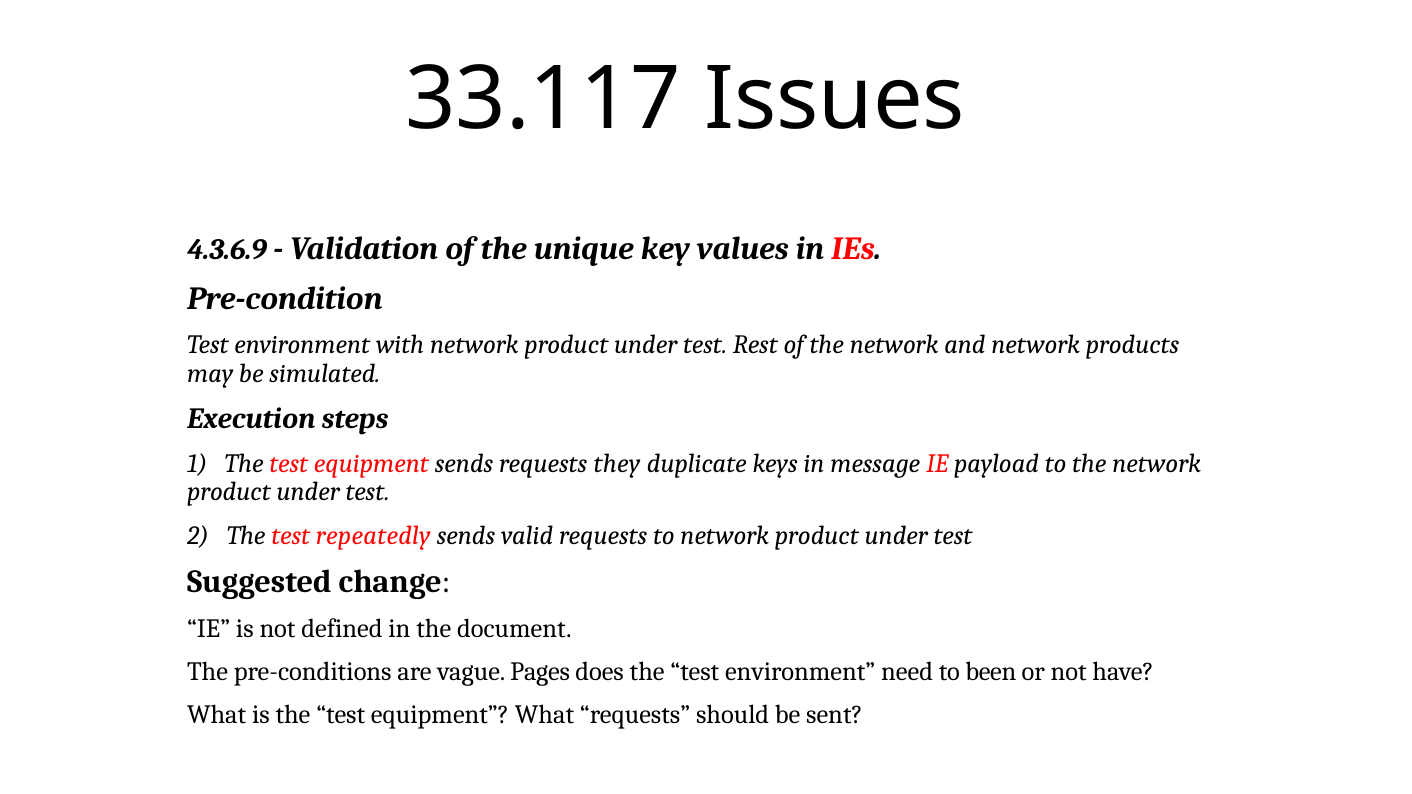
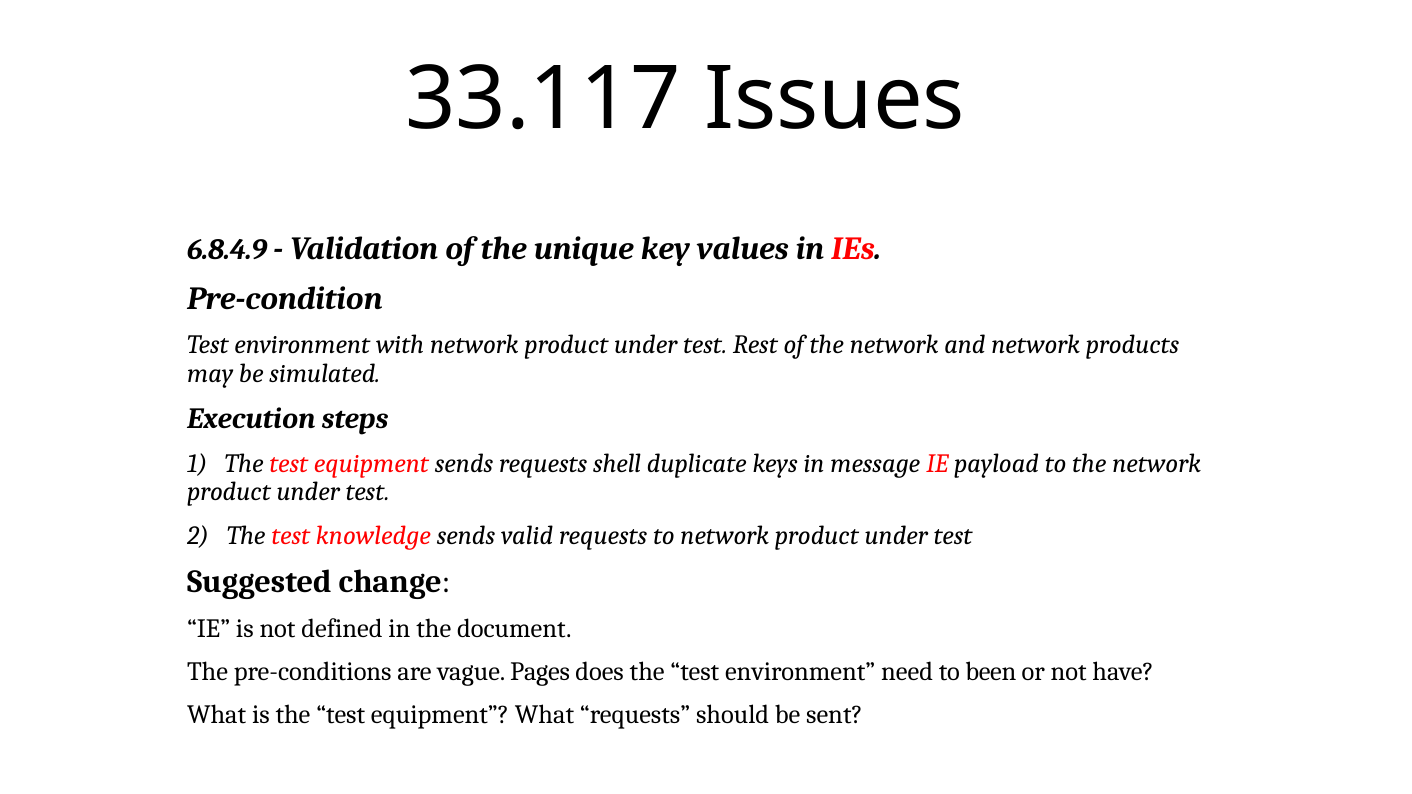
4.3.6.9: 4.3.6.9 -> 6.8.4.9
they: they -> shell
repeatedly: repeatedly -> knowledge
